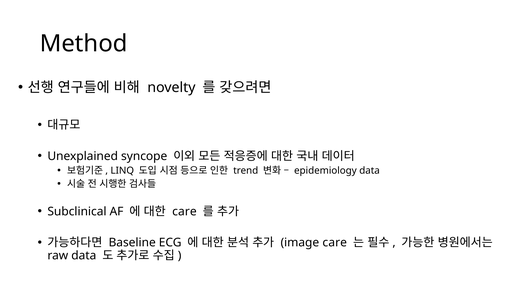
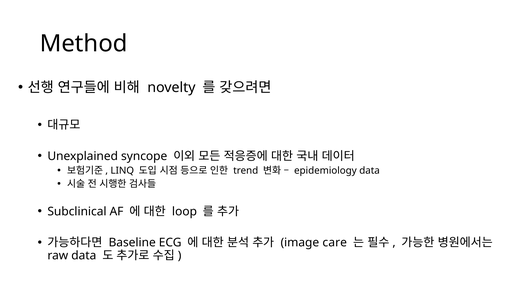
care at (184, 212): care -> loop
